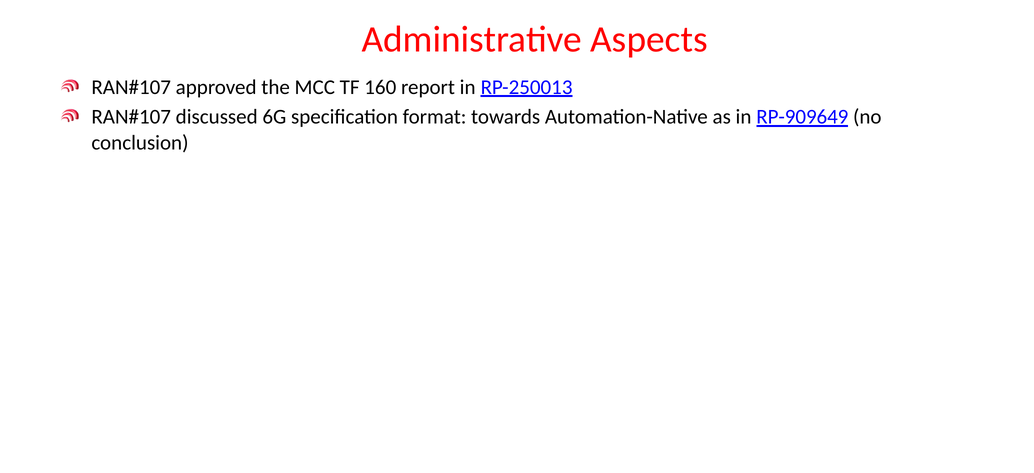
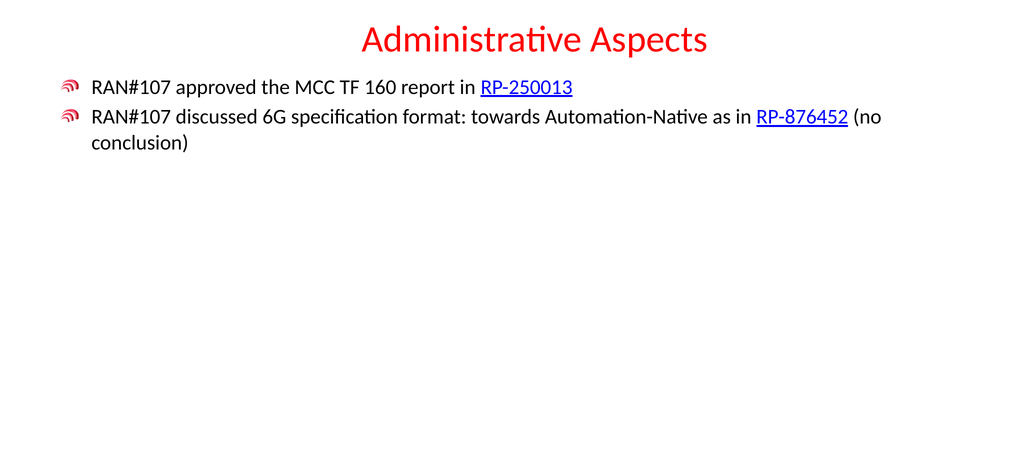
RP-909649: RP-909649 -> RP-876452
